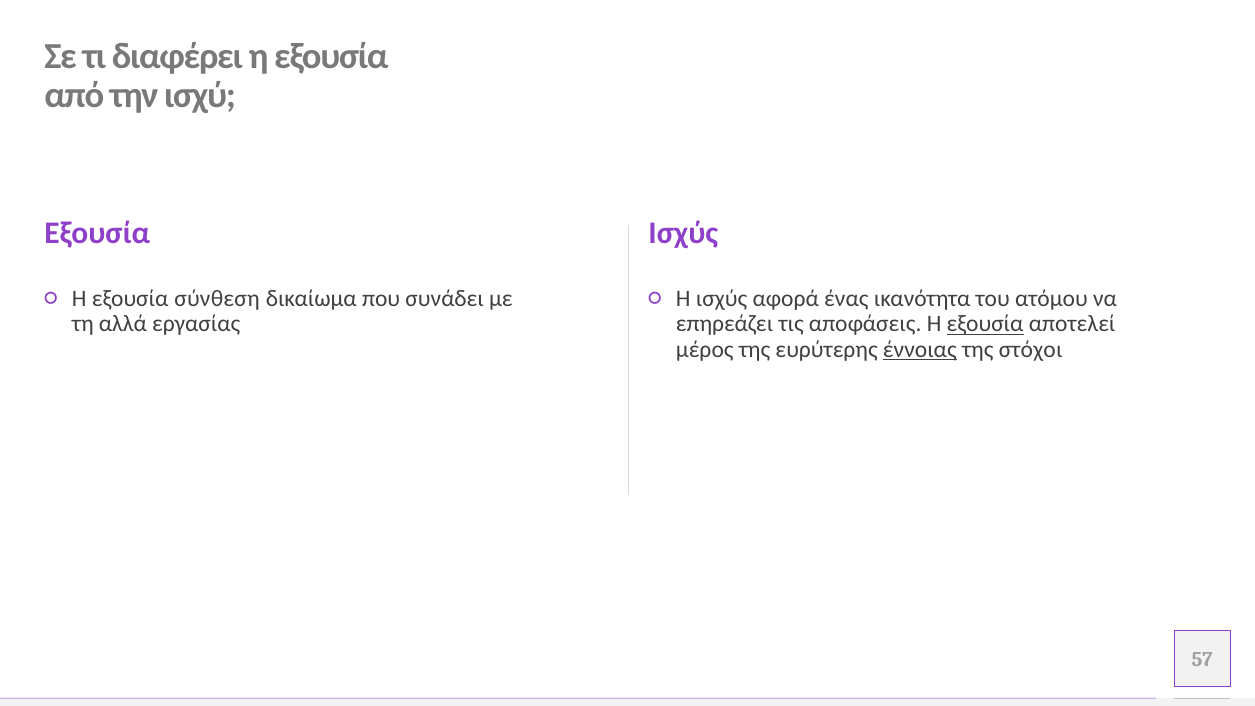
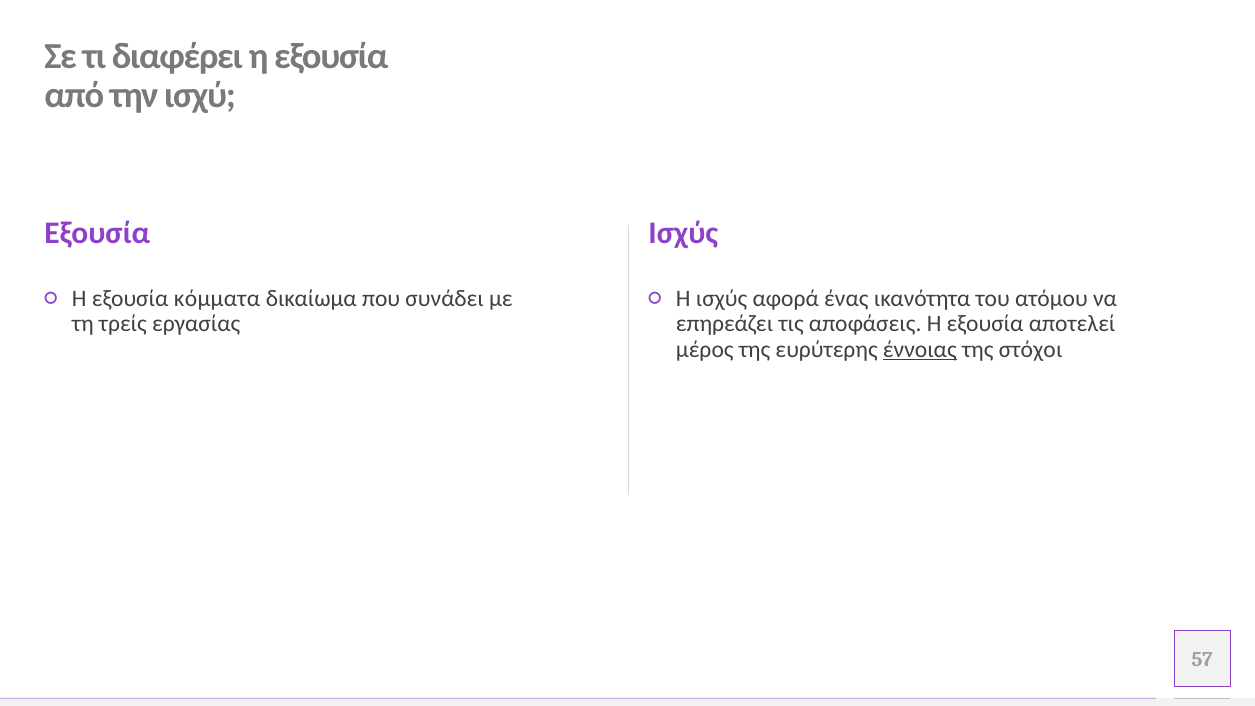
σύνθεση: σύνθεση -> κόμματα
αλλά: αλλά -> τρείς
εξουσία at (985, 324) underline: present -> none
